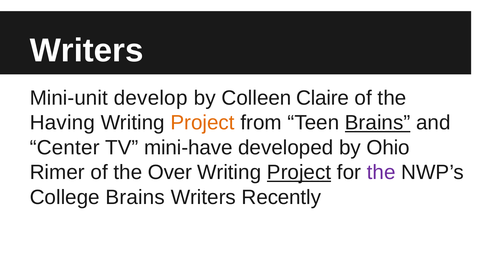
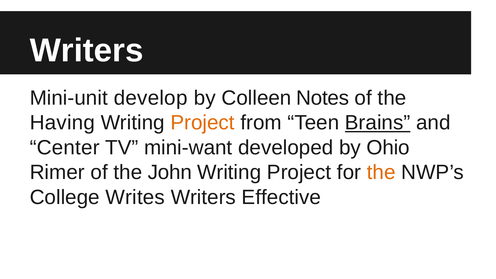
Claire: Claire -> Notes
mini-have: mini-have -> mini-want
Over: Over -> John
Project at (299, 172) underline: present -> none
the at (381, 172) colour: purple -> orange
College Brains: Brains -> Writes
Recently: Recently -> Effective
